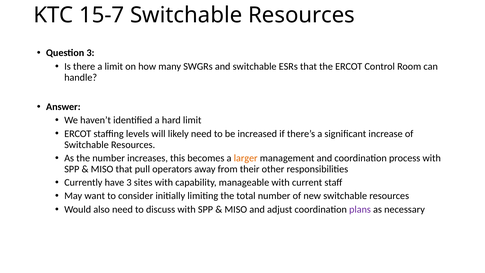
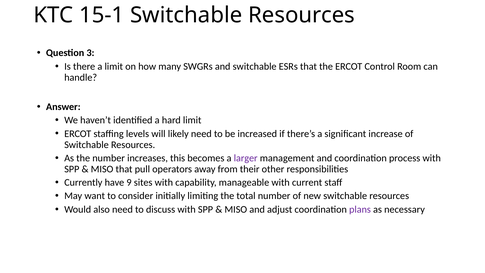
15-7: 15-7 -> 15-1
larger colour: orange -> purple
have 3: 3 -> 9
